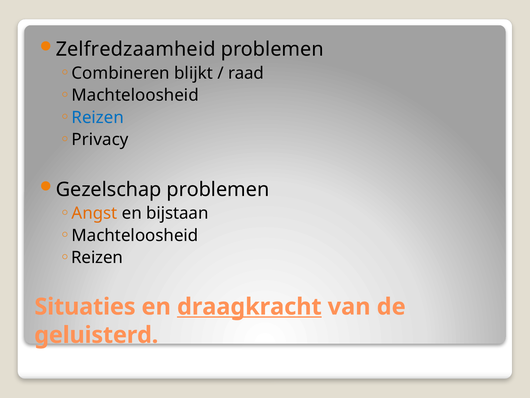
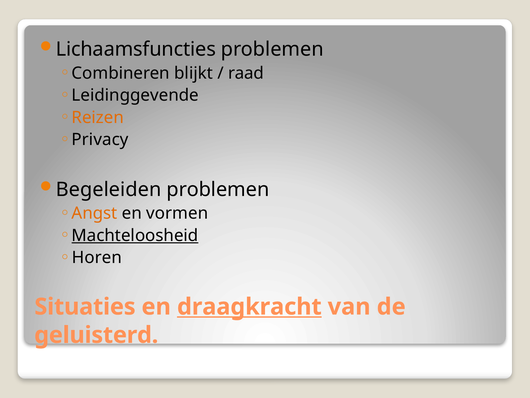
Zelfredzaamheid: Zelfredzaamheid -> Lichaamsfuncties
Machteloosheid at (135, 95): Machteloosheid -> Leidinggevende
Reizen at (98, 117) colour: blue -> orange
Gezelschap: Gezelschap -> Begeleiden
bijstaan: bijstaan -> vormen
Machteloosheid at (135, 235) underline: none -> present
Reizen at (97, 257): Reizen -> Horen
